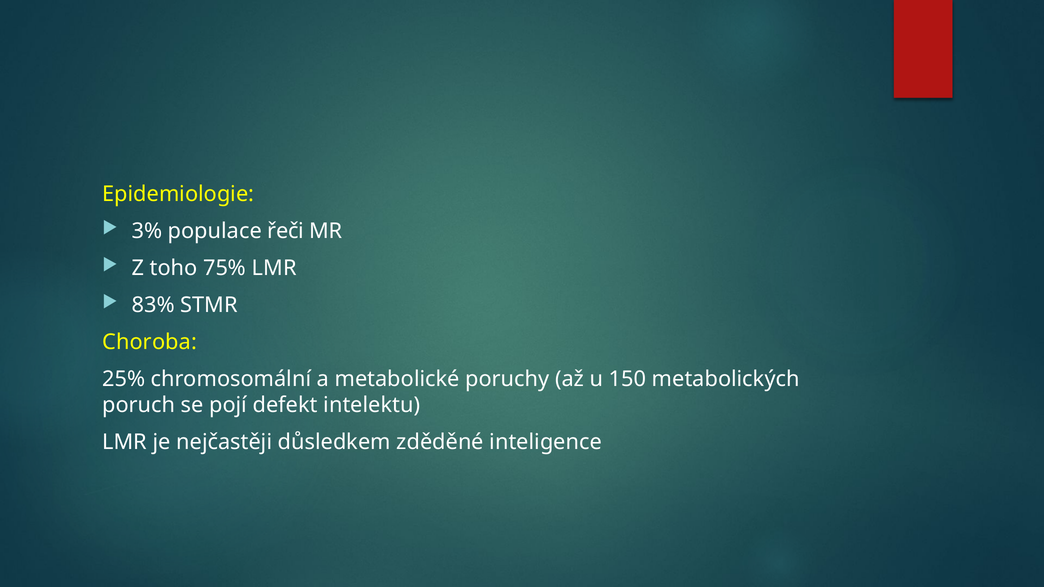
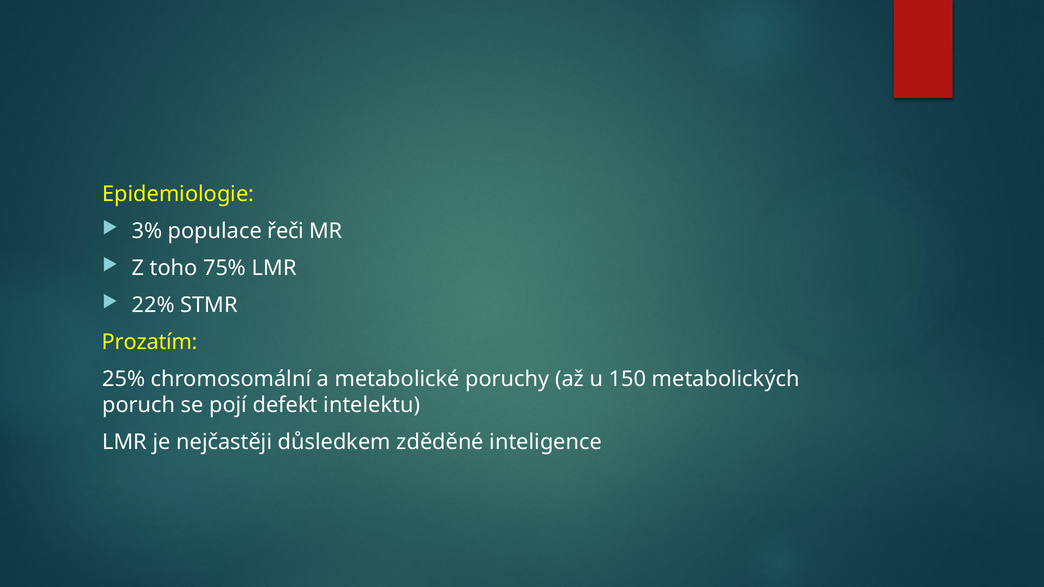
83%: 83% -> 22%
Choroba: Choroba -> Prozatím
